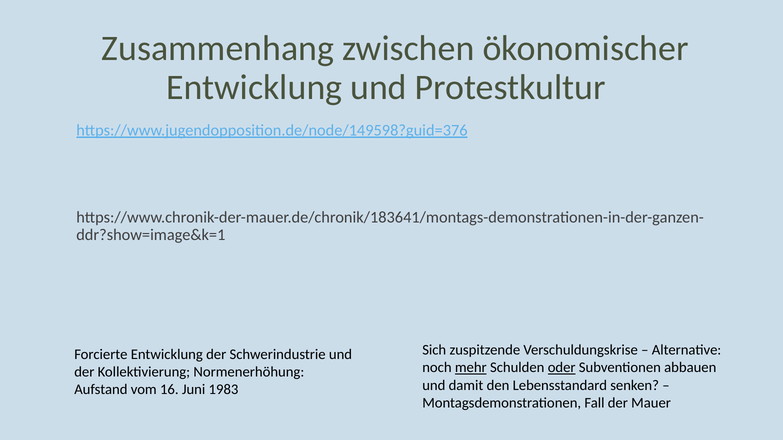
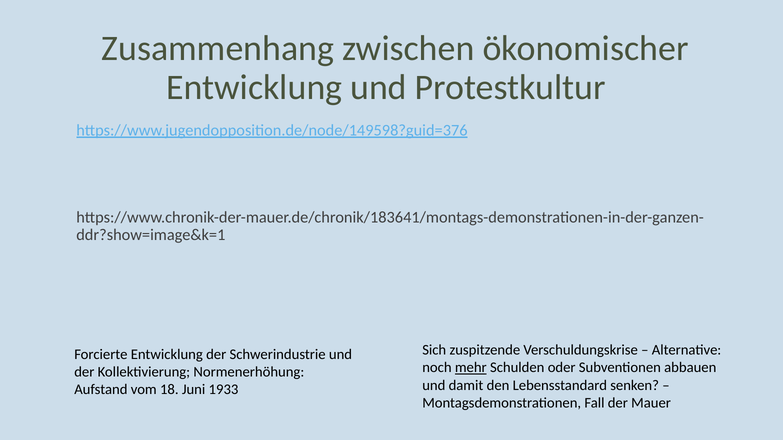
oder underline: present -> none
16: 16 -> 18
1983: 1983 -> 1933
